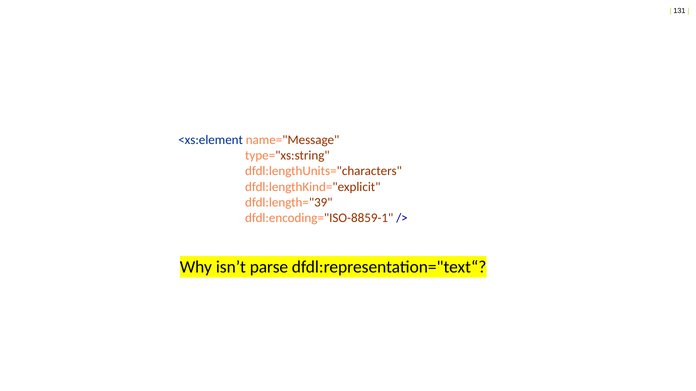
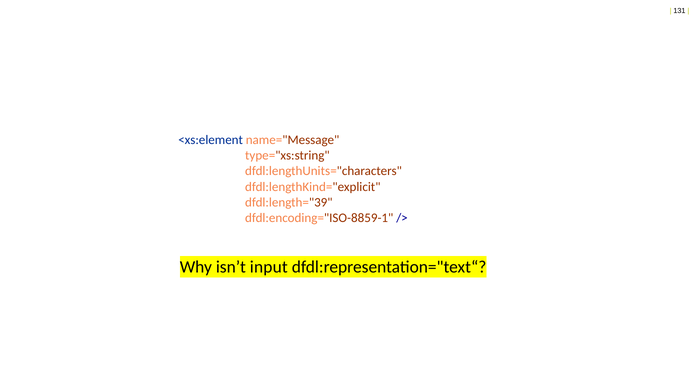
parse: parse -> input
